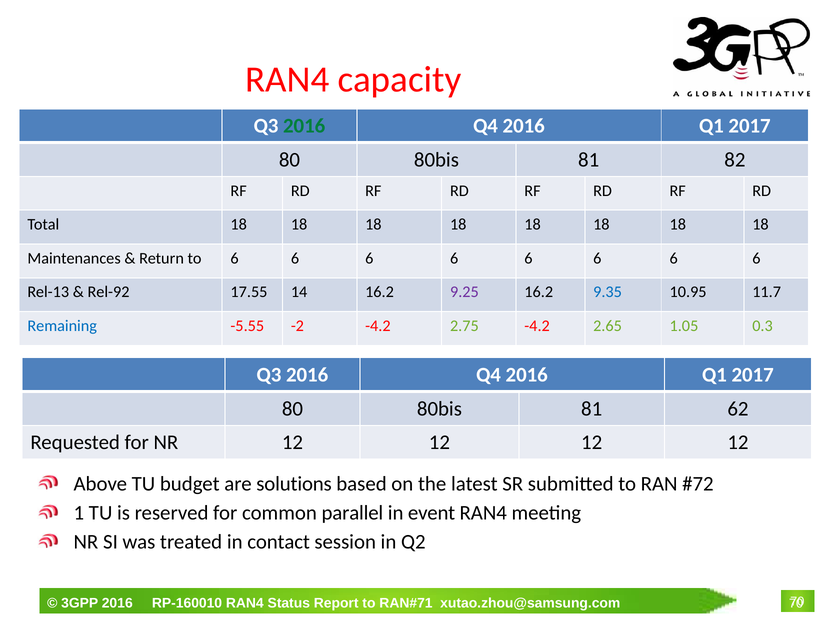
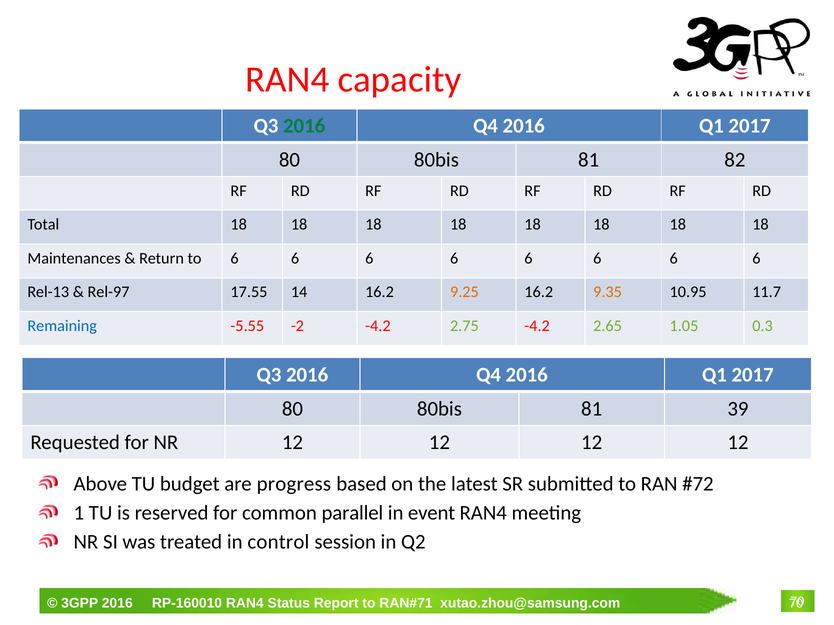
Rel-92: Rel-92 -> Rel-97
9.25 colour: purple -> orange
9.35 colour: blue -> orange
62: 62 -> 39
solutions: solutions -> progress
contact: contact -> control
